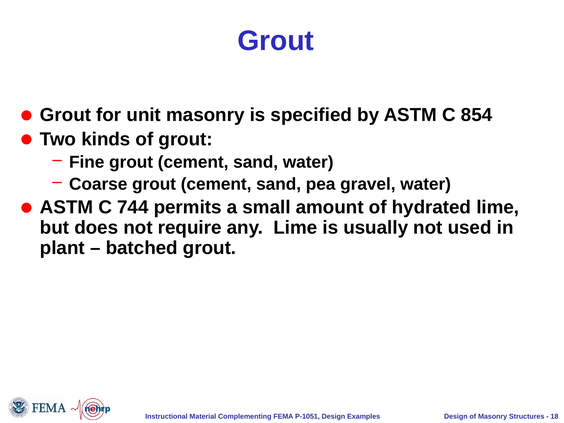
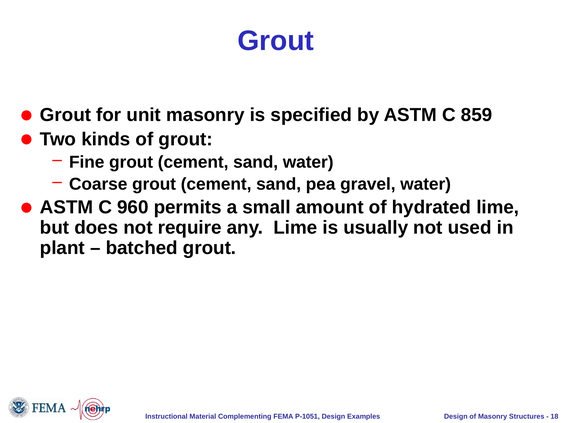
854: 854 -> 859
744: 744 -> 960
